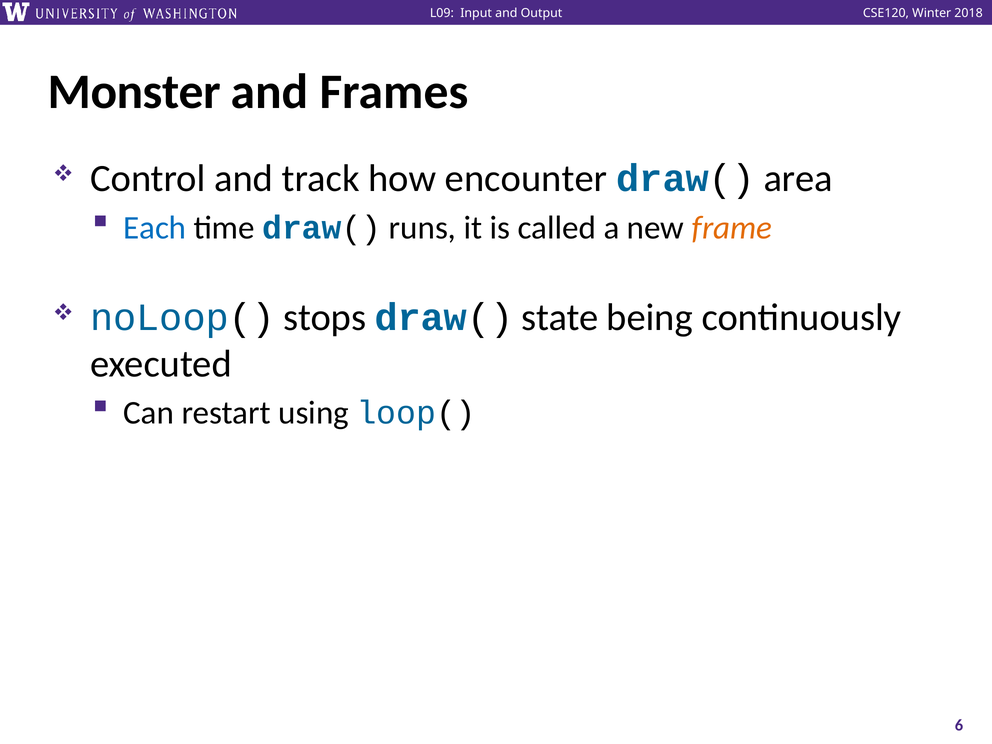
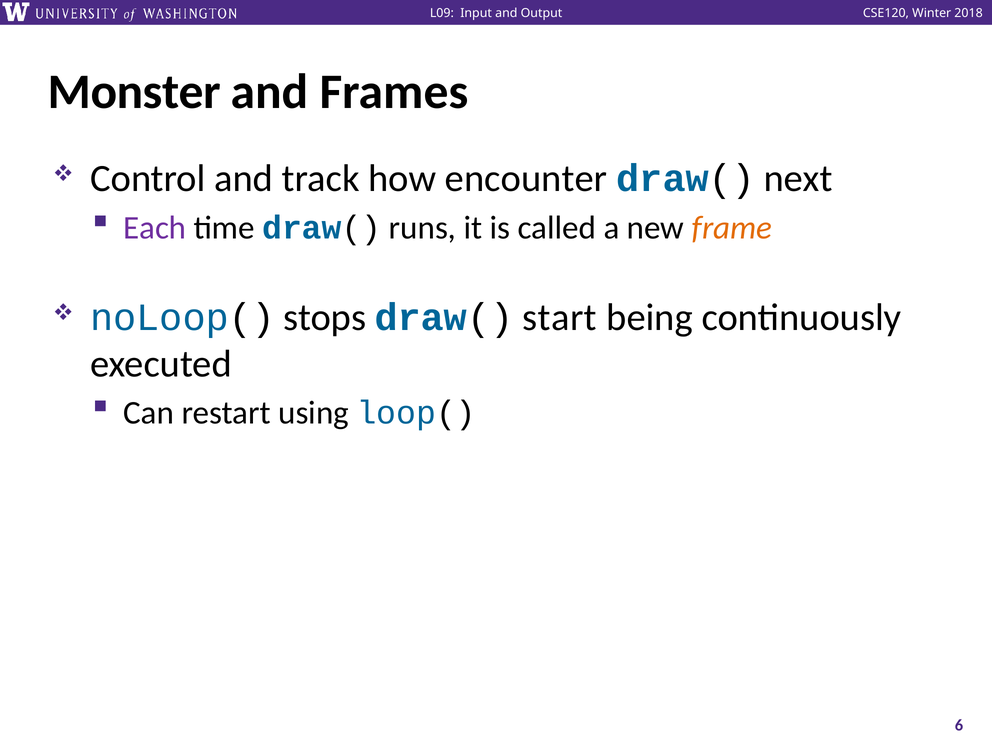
area: area -> next
Each colour: blue -> purple
state: state -> start
